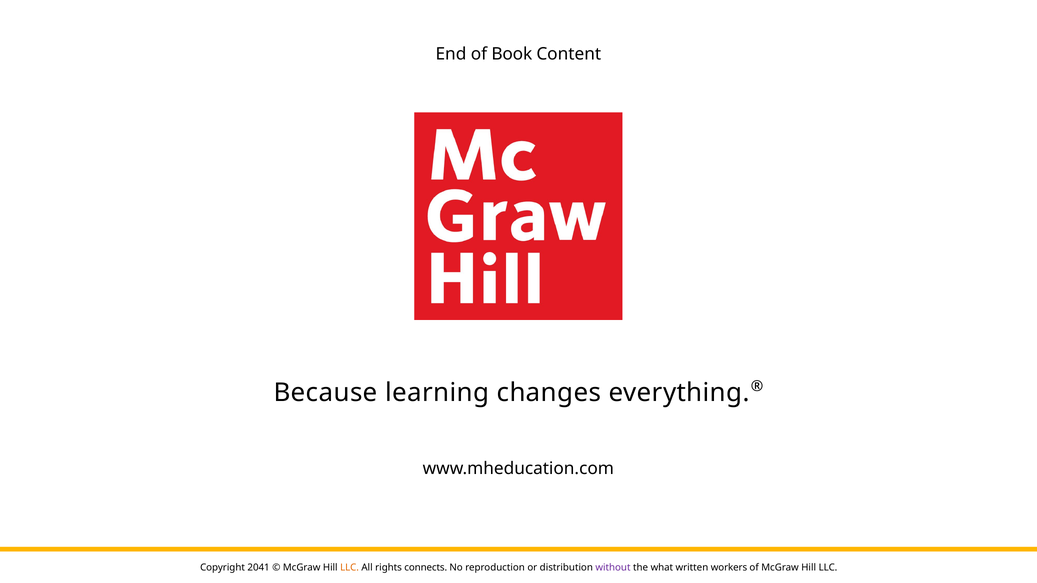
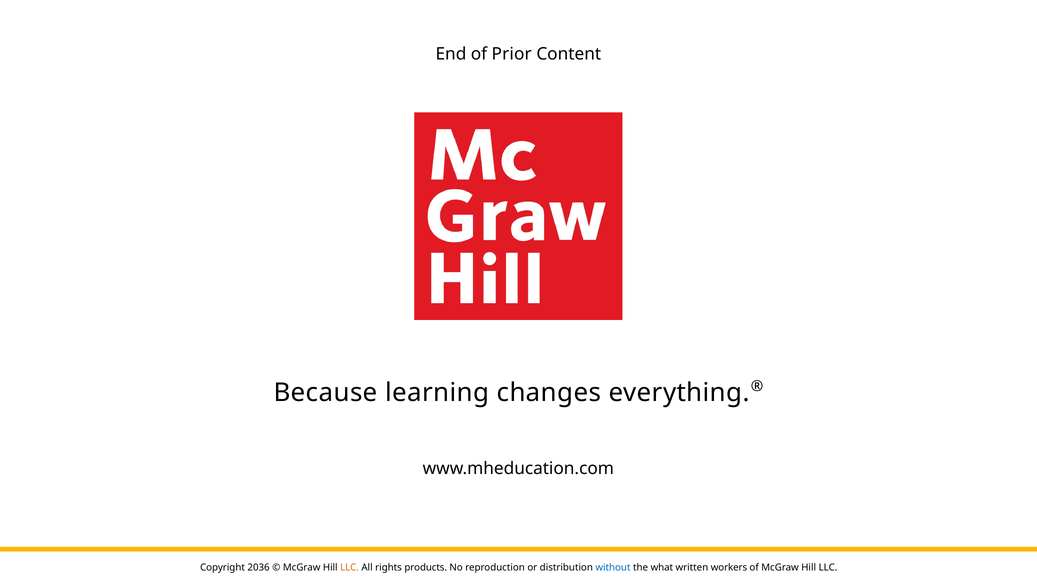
Book: Book -> Prior
2041: 2041 -> 2036
connects: connects -> products
without colour: purple -> blue
